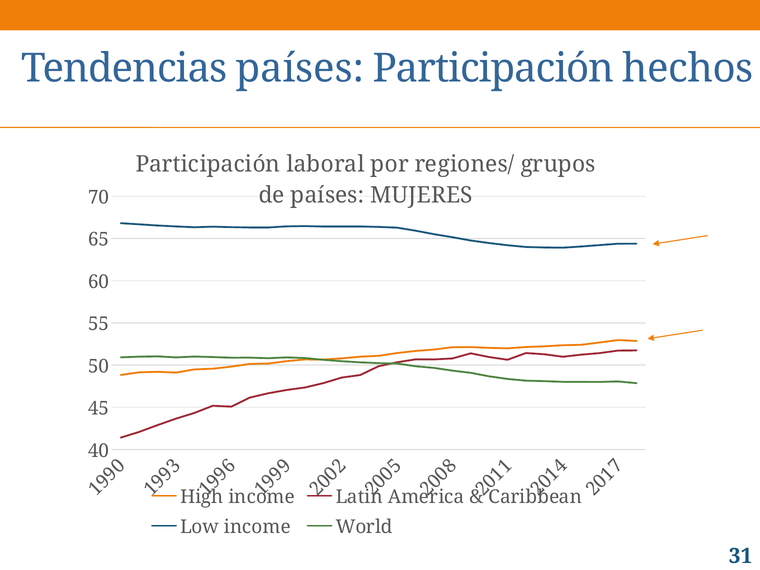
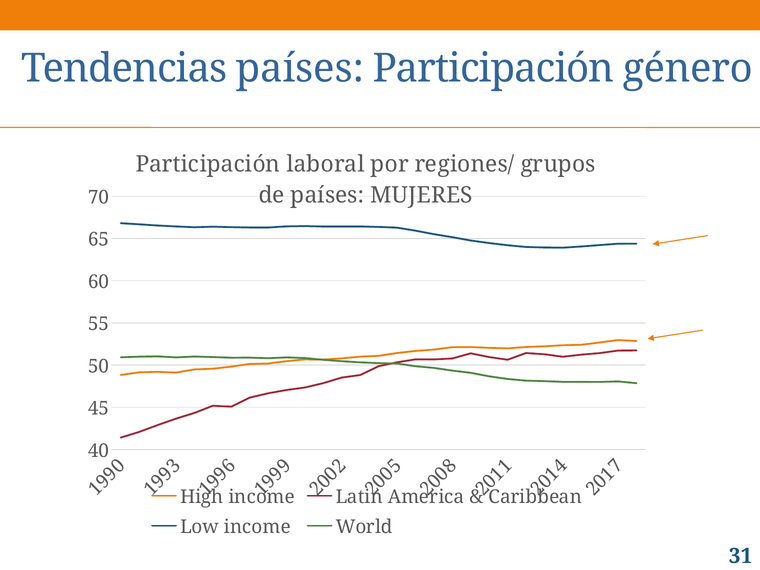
hechos: hechos -> género
